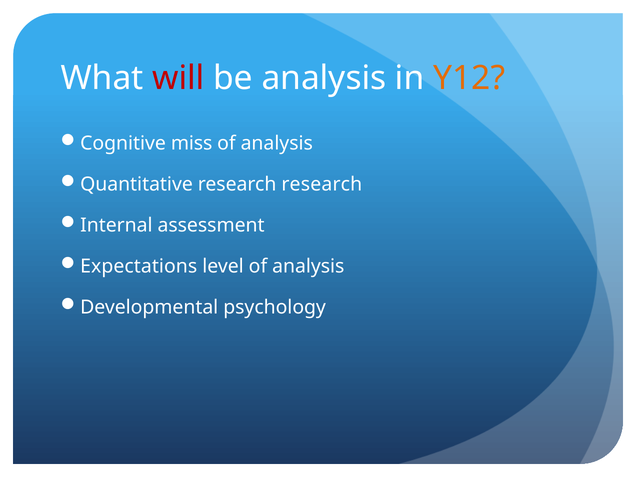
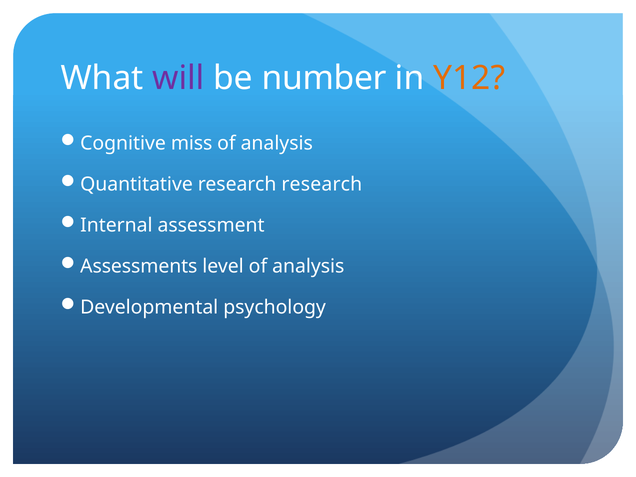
will colour: red -> purple
be analysis: analysis -> number
Expectations: Expectations -> Assessments
